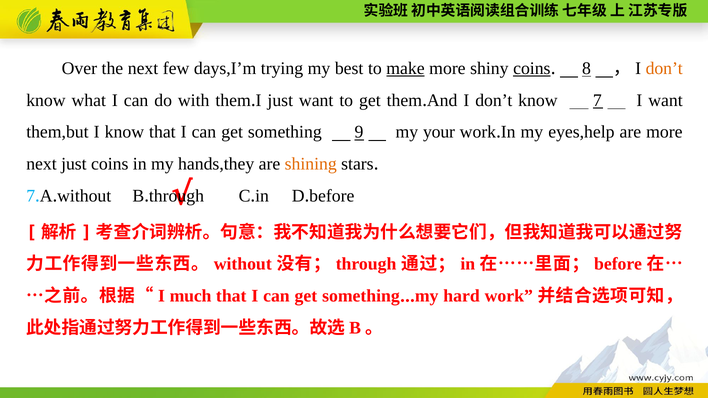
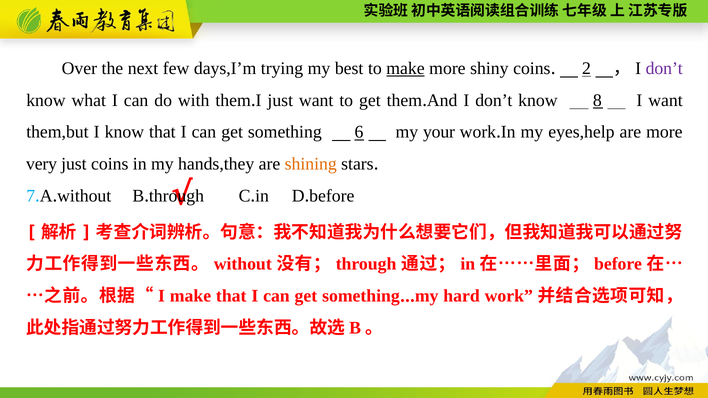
coins at (532, 68) underline: present -> none
8: 8 -> 2
don’t at (664, 68) colour: orange -> purple
know 7: 7 -> 8
9: 9 -> 6
next at (41, 164): next -> very
I much: much -> make
